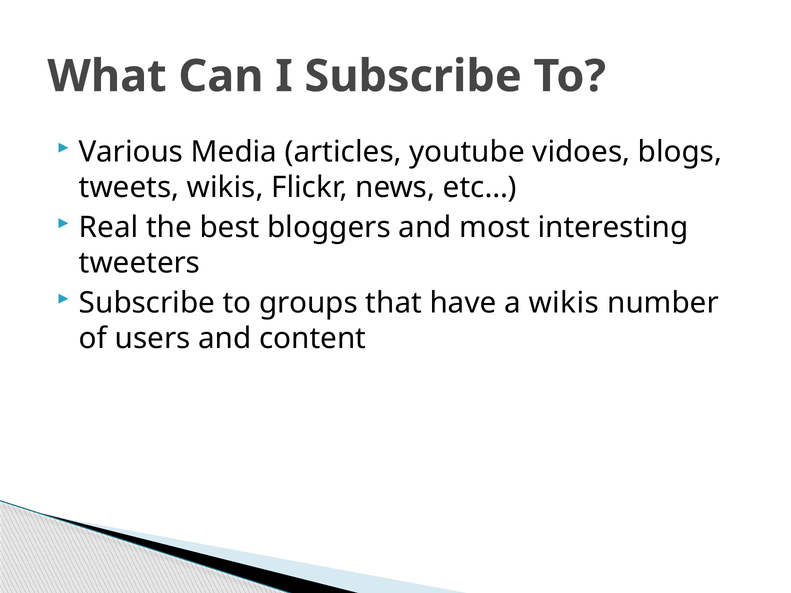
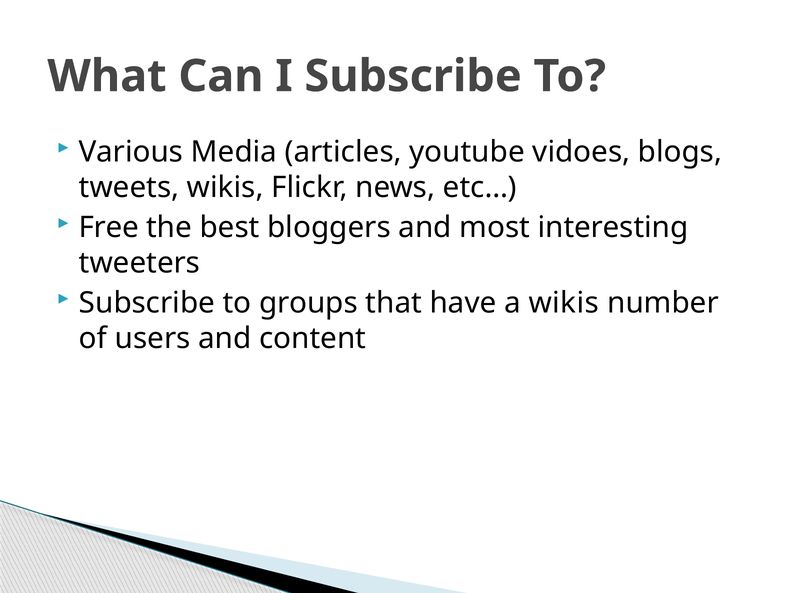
Real: Real -> Free
